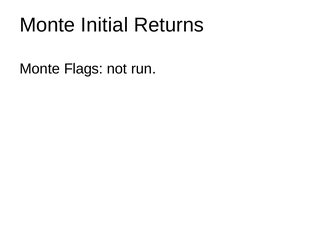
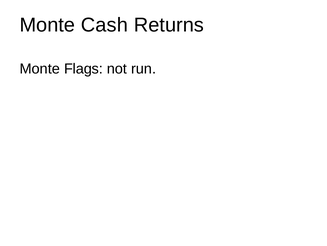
Initial: Initial -> Cash
